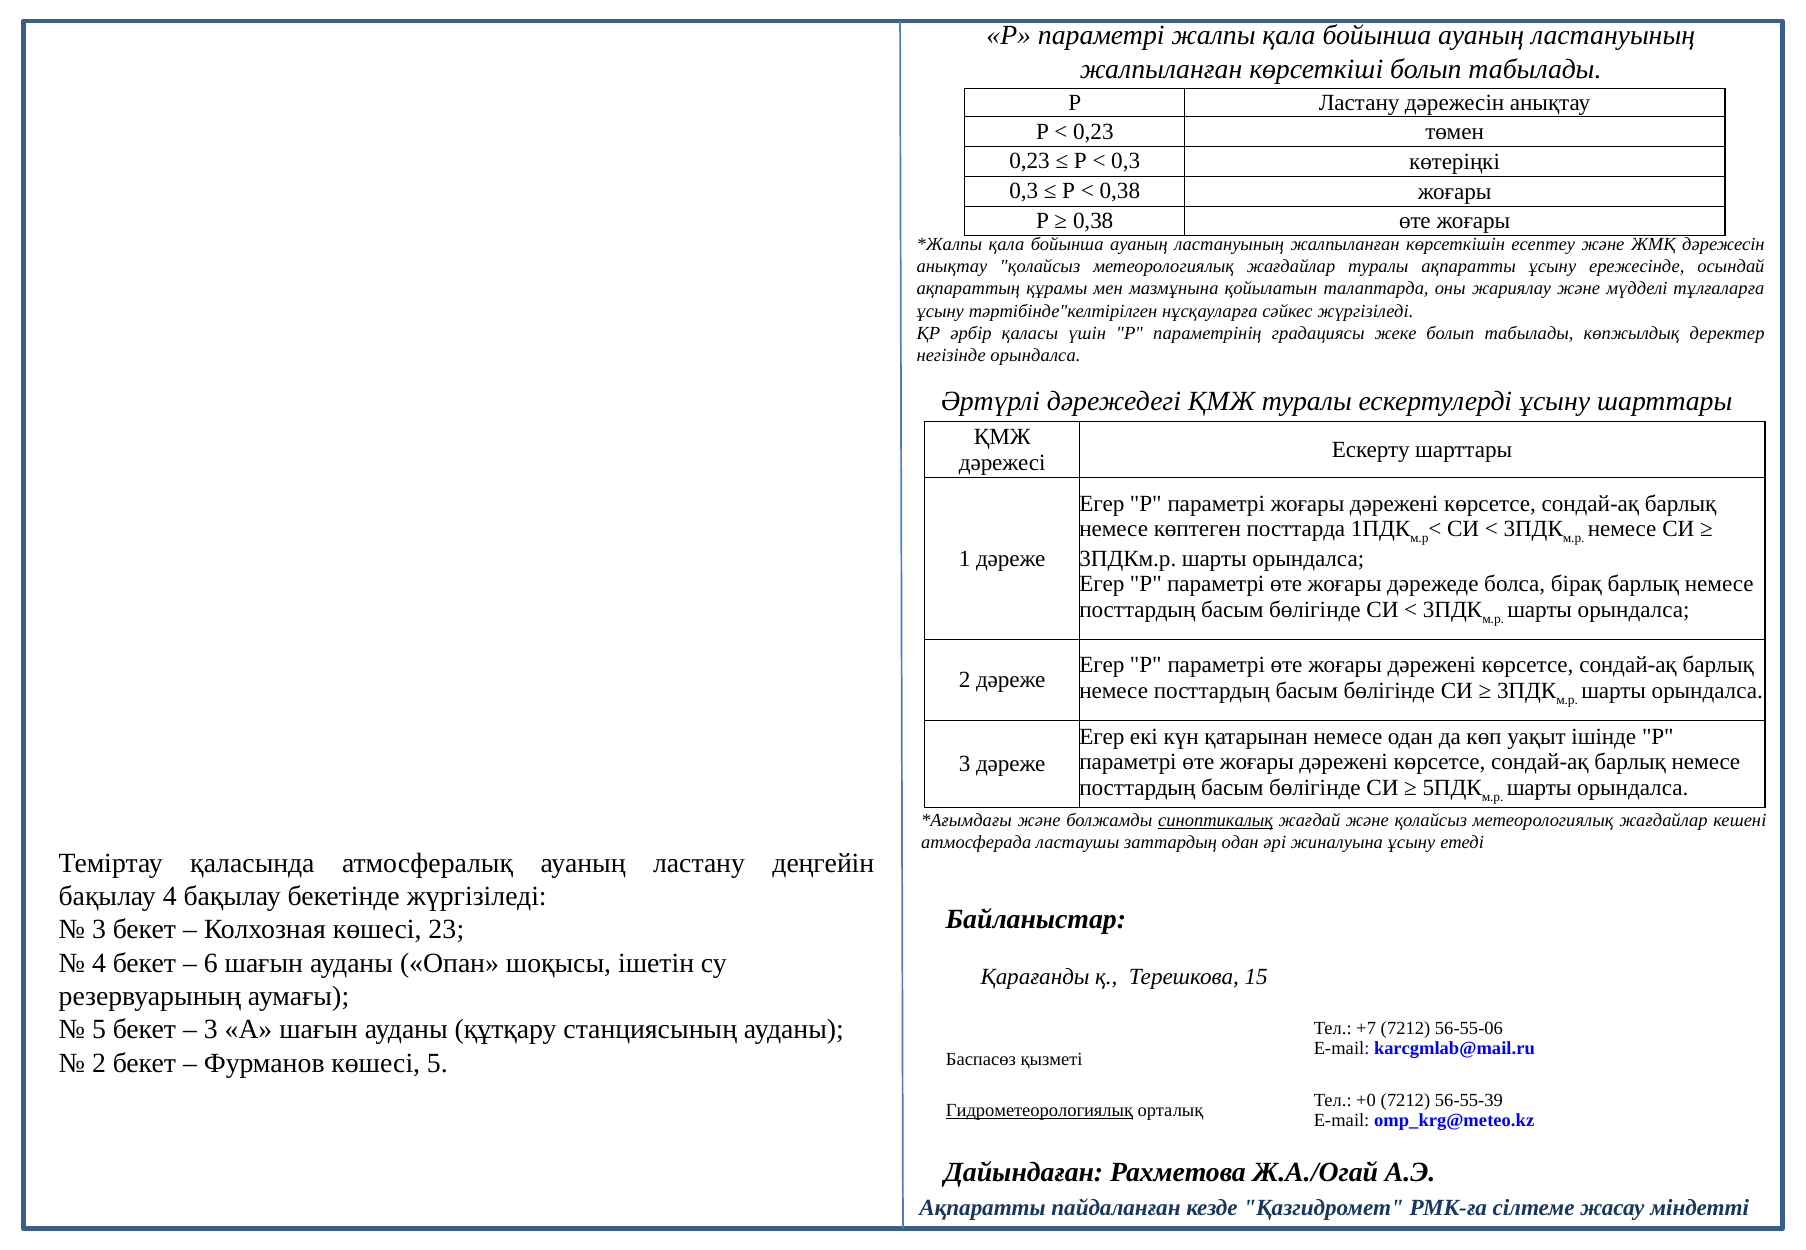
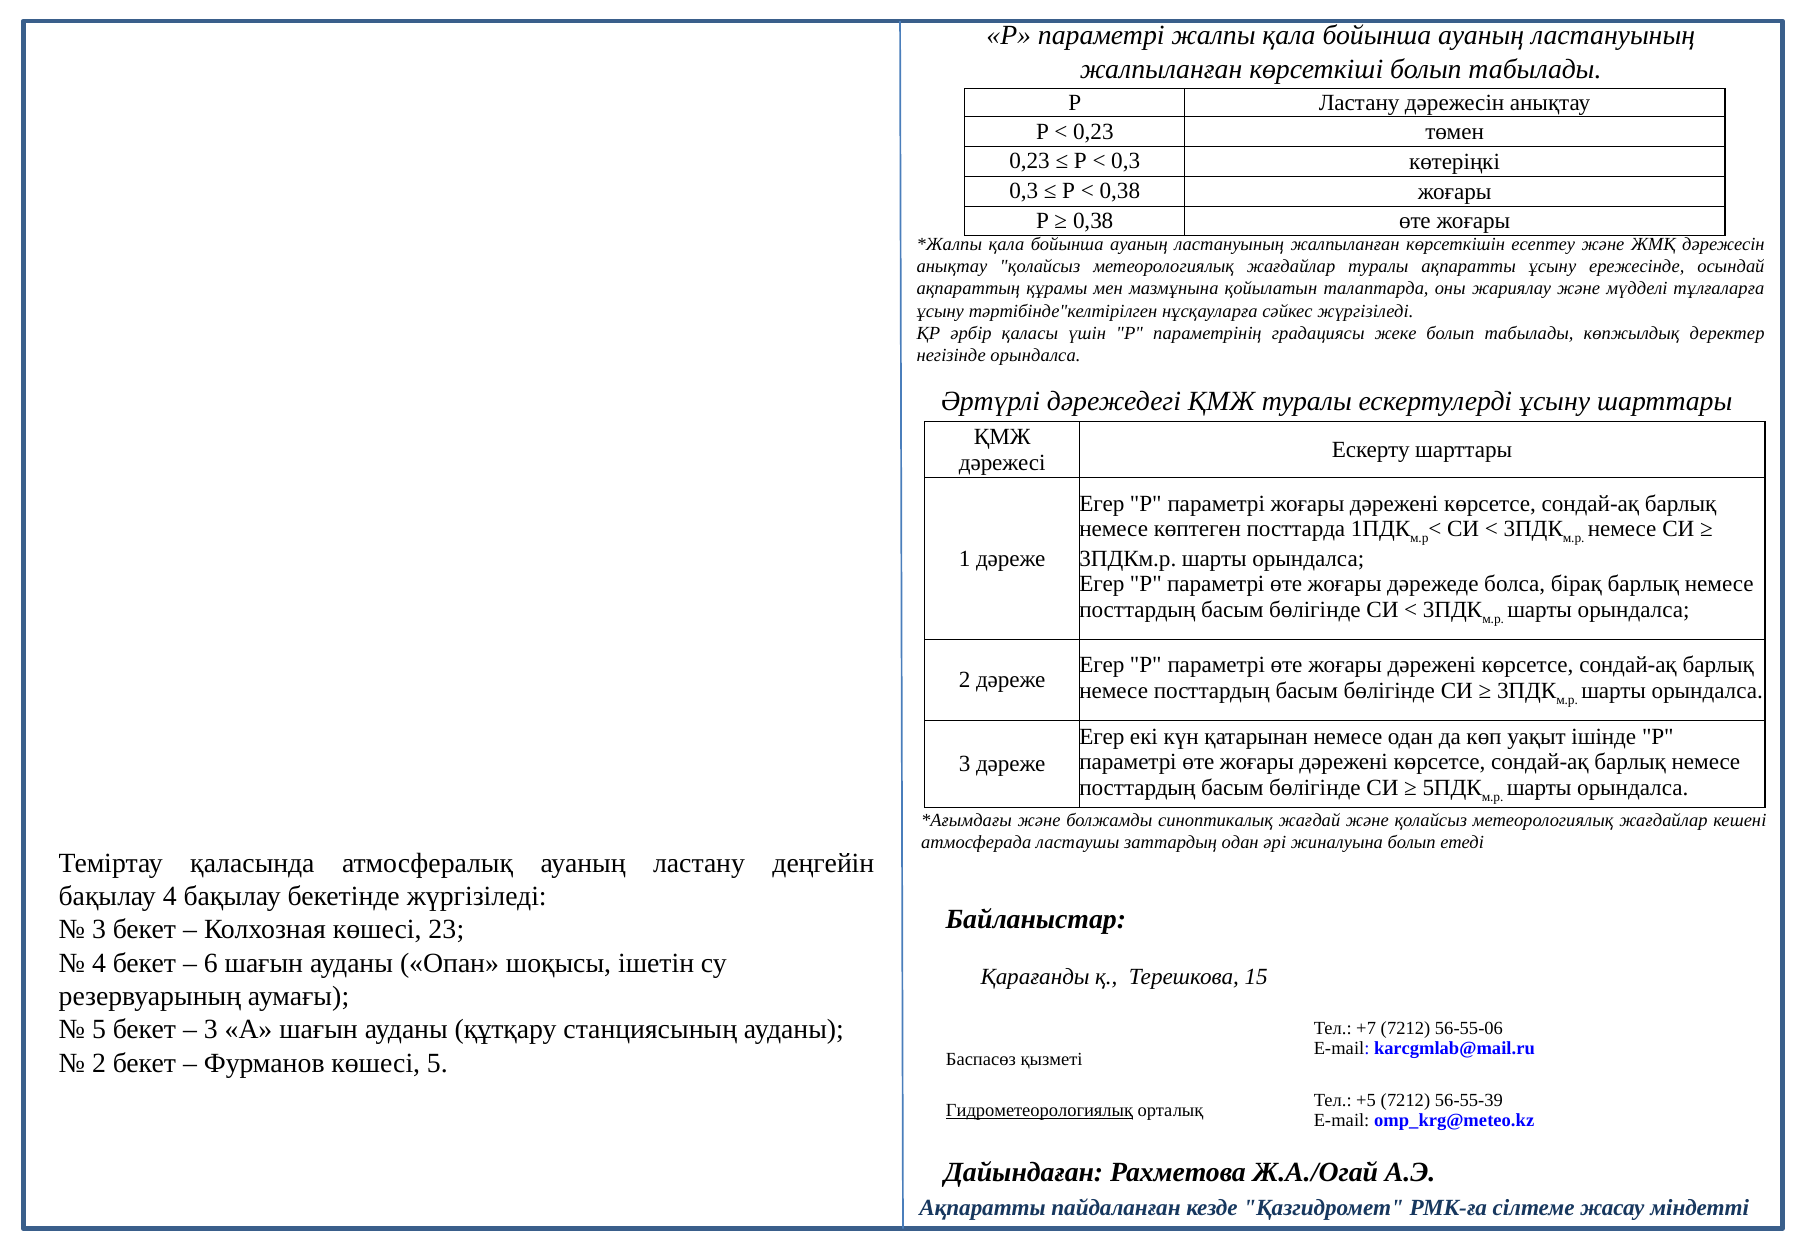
синоптикалық underline: present -> none
жиналуына ұсыну: ұсыну -> болып
+0: +0 -> +5
